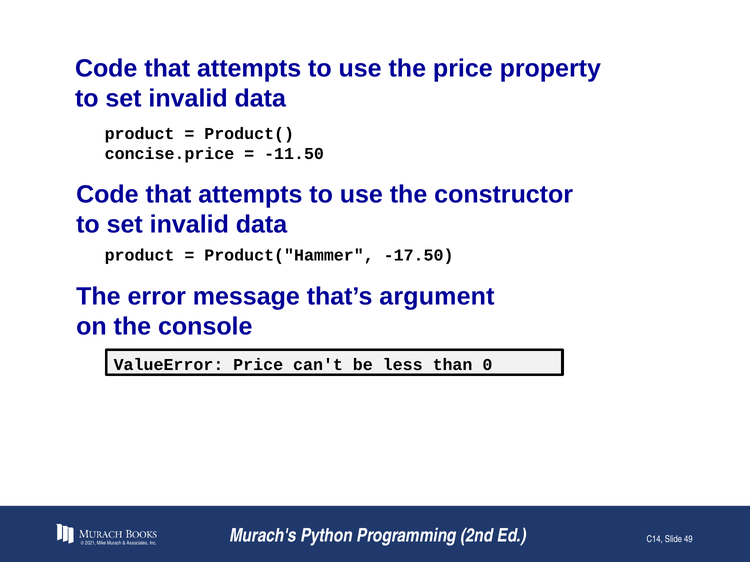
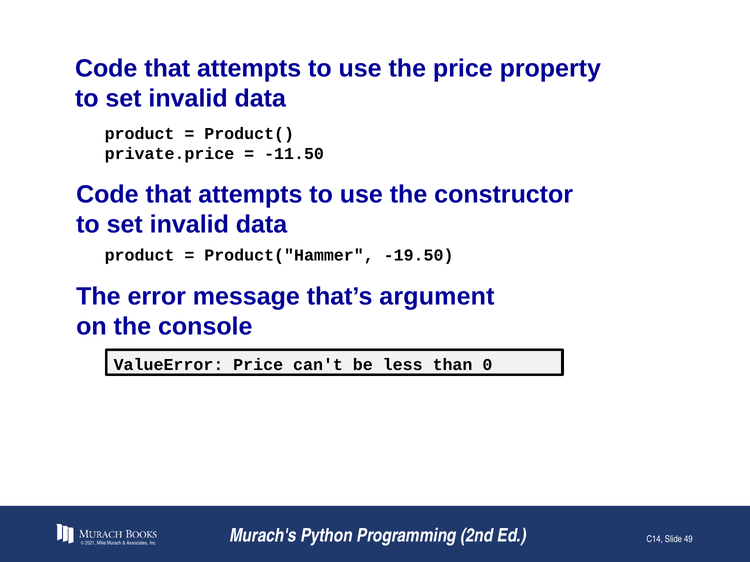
concise.price: concise.price -> private.price
-17.50: -17.50 -> -19.50
